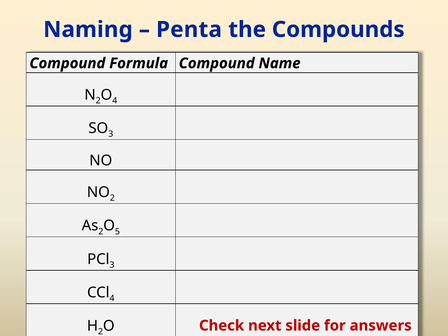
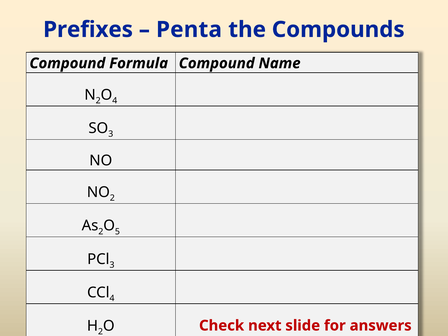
Naming: Naming -> Prefixes
